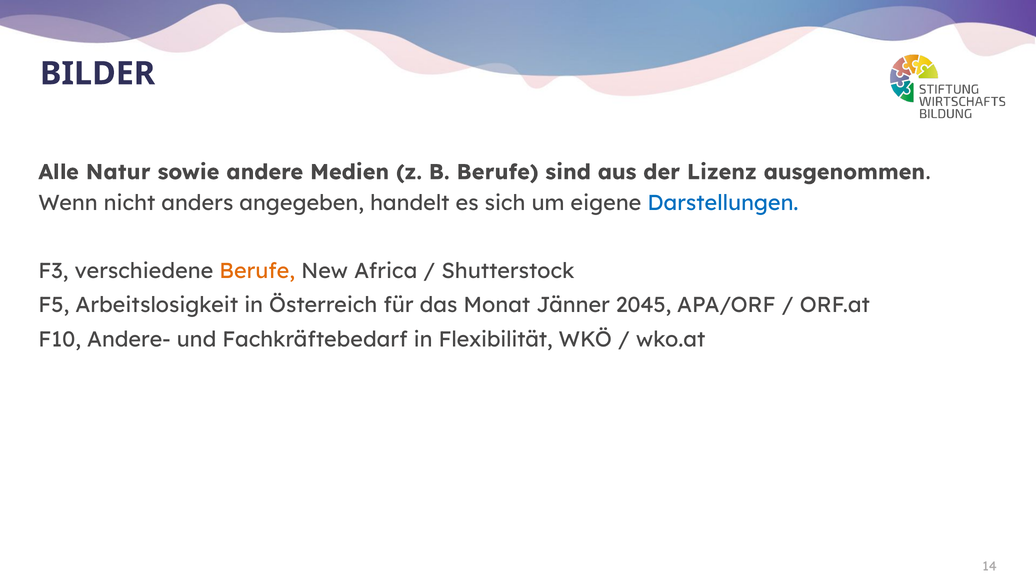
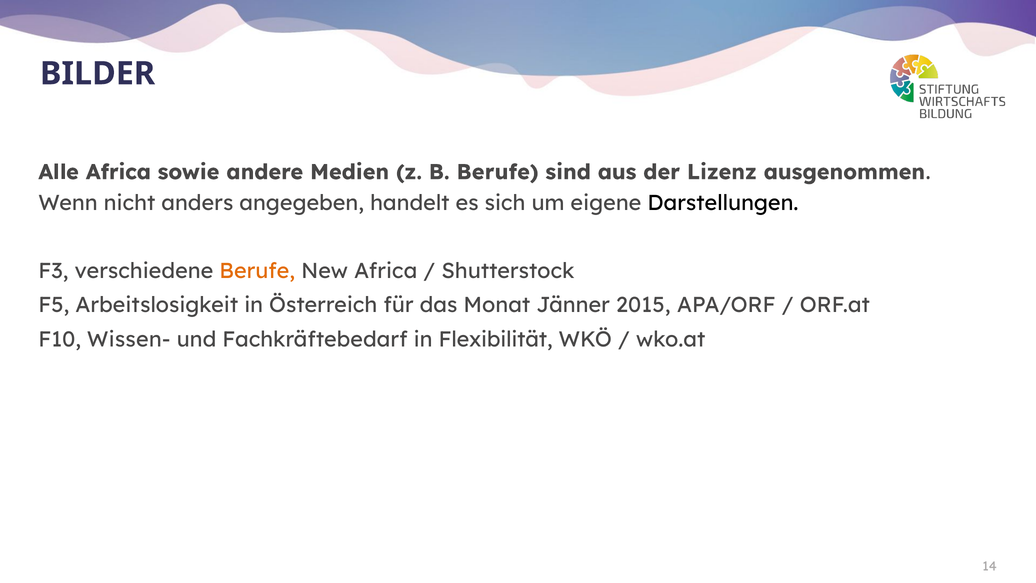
Alle Natur: Natur -> Africa
Darstellungen colour: blue -> black
2045: 2045 -> 2015
Andere-: Andere- -> Wissen-
